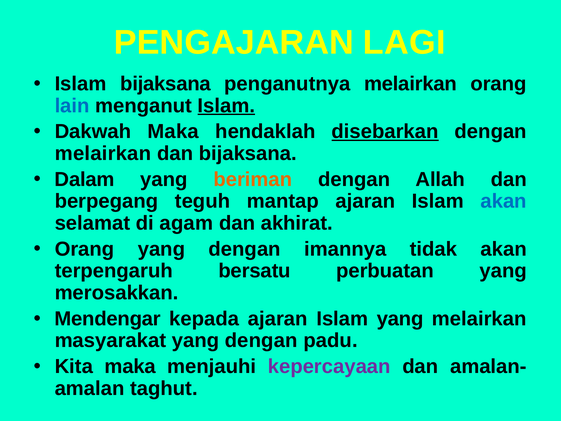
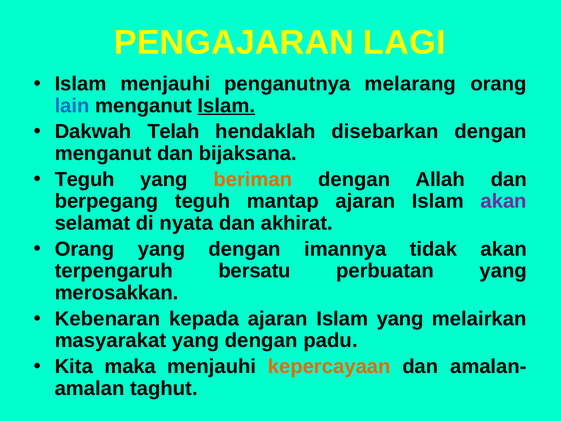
Islam bijaksana: bijaksana -> menjauhi
penganutnya melairkan: melairkan -> melarang
Dakwah Maka: Maka -> Telah
disebarkan underline: present -> none
melairkan at (103, 153): melairkan -> menganut
Dalam at (85, 179): Dalam -> Teguh
akan at (504, 201) colour: blue -> purple
agam: agam -> nyata
Mendengar: Mendengar -> Kebenaran
kepercayaan colour: purple -> orange
